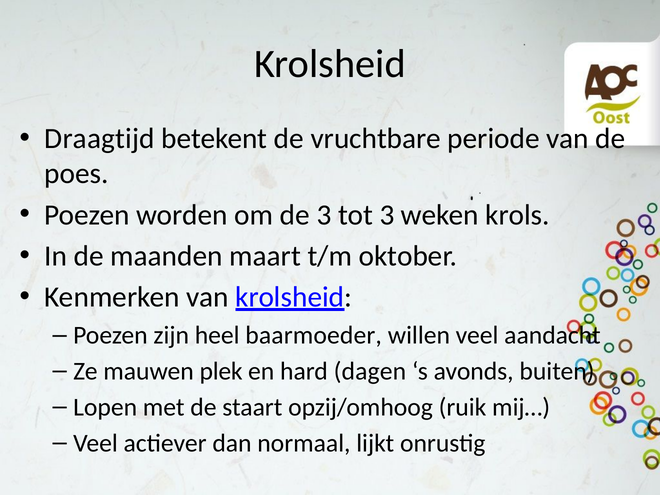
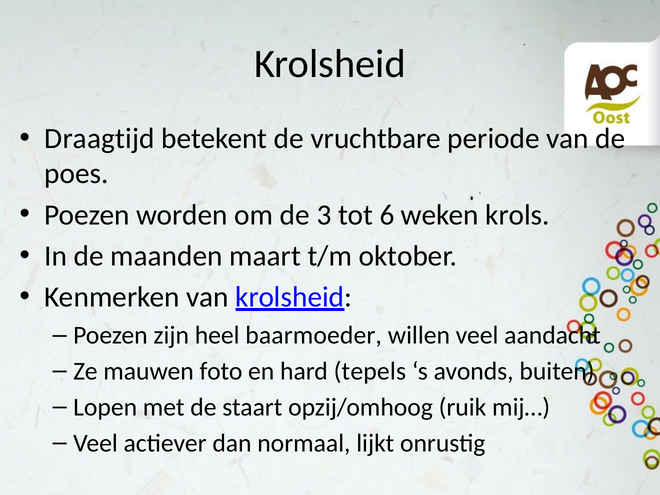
tot 3: 3 -> 6
plek: plek -> foto
dagen: dagen -> tepels
